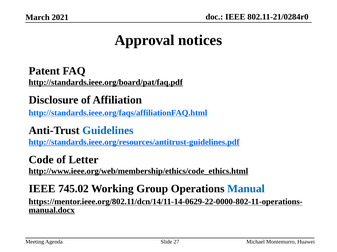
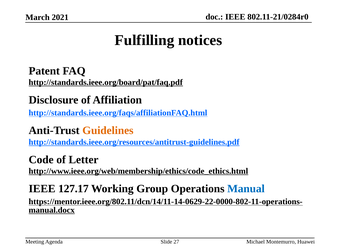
Approval: Approval -> Fulfilling
Guidelines colour: blue -> orange
745.02: 745.02 -> 127.17
